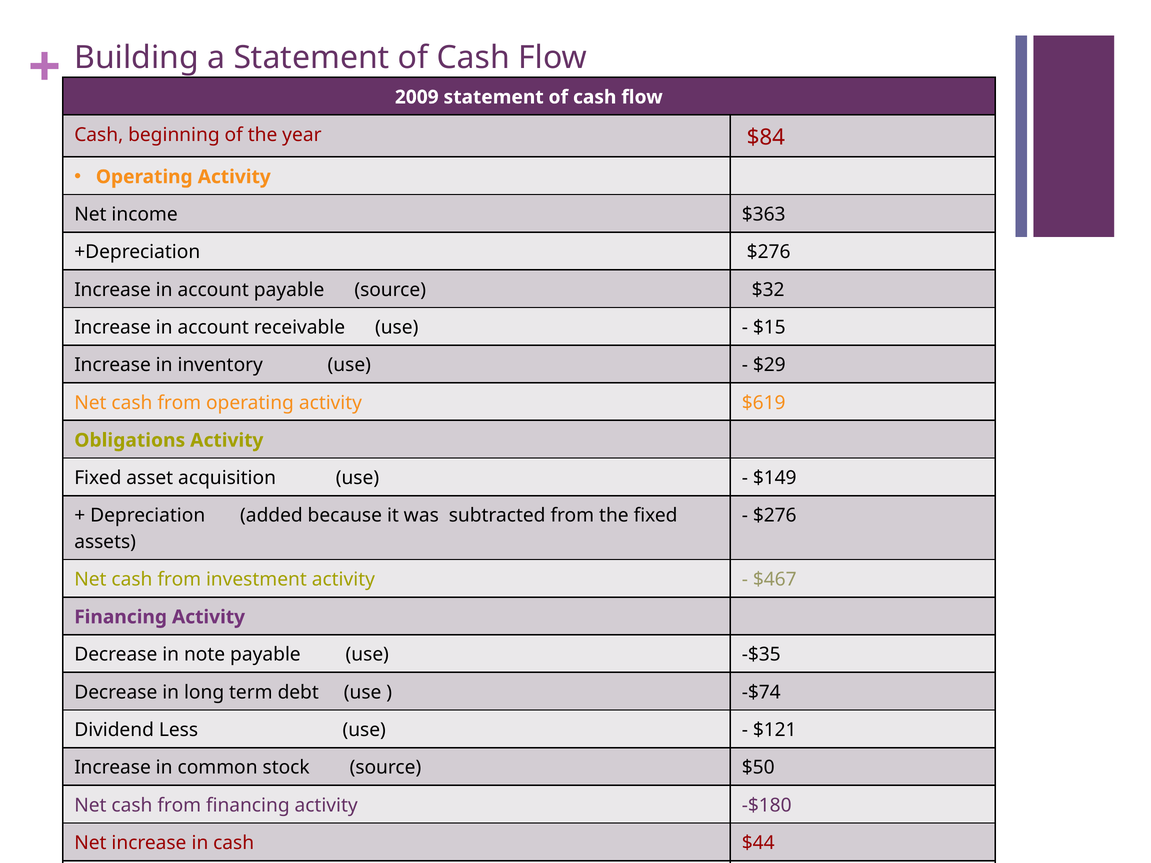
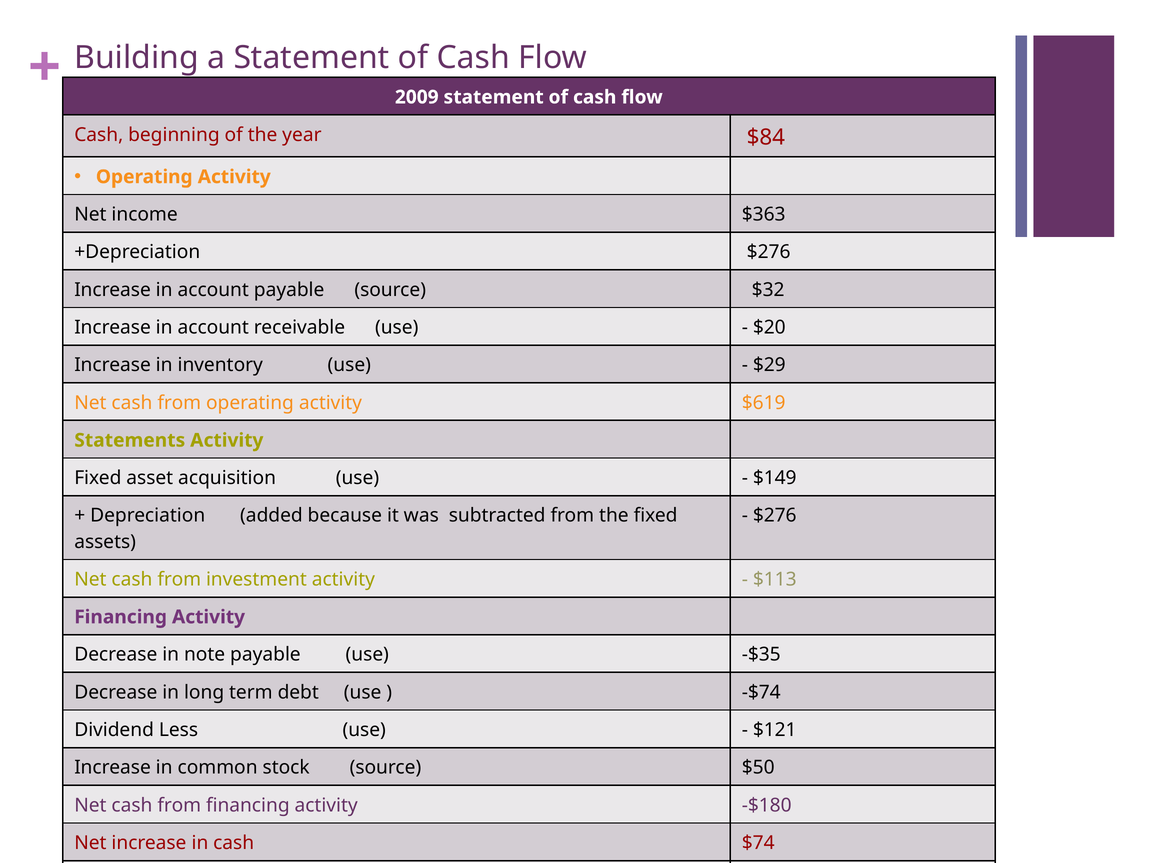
$15: $15 -> $20
Obligations: Obligations -> Statements
$467: $467 -> $113
$44: $44 -> $74
